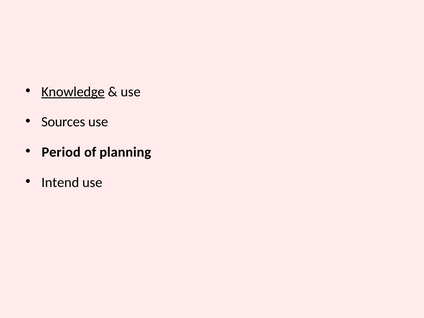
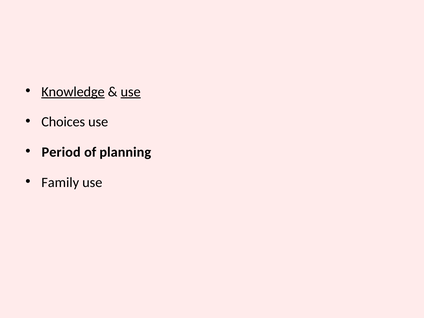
use at (131, 92) underline: none -> present
Sources: Sources -> Choices
Intend: Intend -> Family
